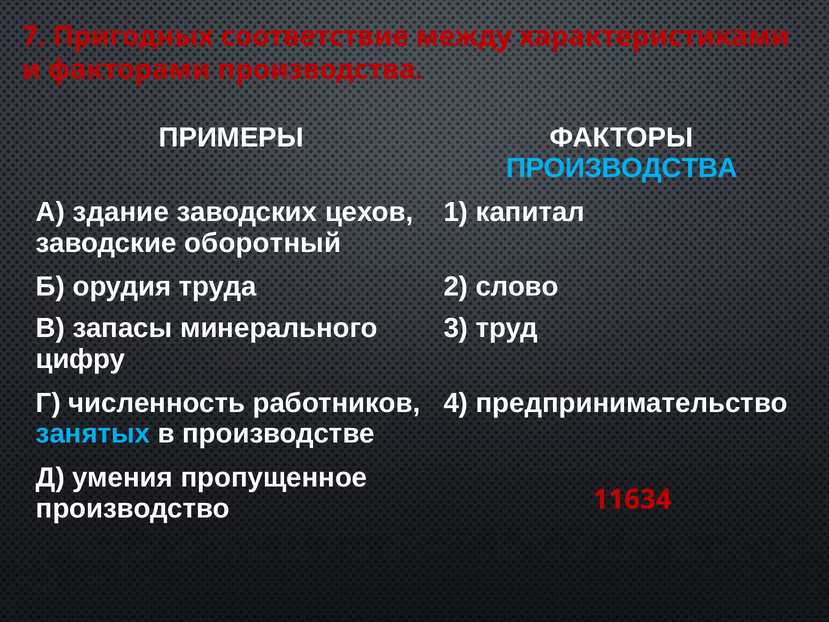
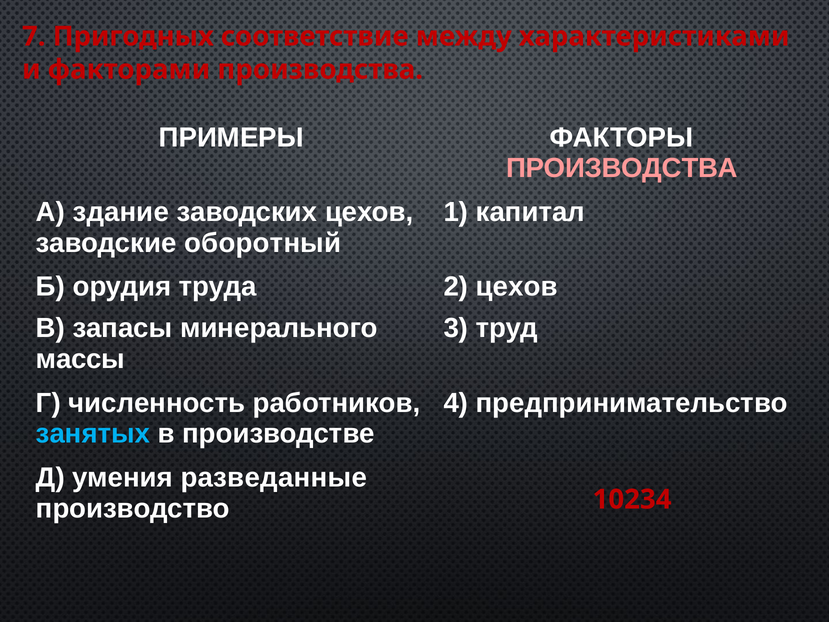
ПРОИЗВОДСТВА at (622, 168) colour: light blue -> pink
2 слово: слово -> цехов
цифру: цифру -> массы
пропущенное: пропущенное -> разведанные
11634: 11634 -> 10234
